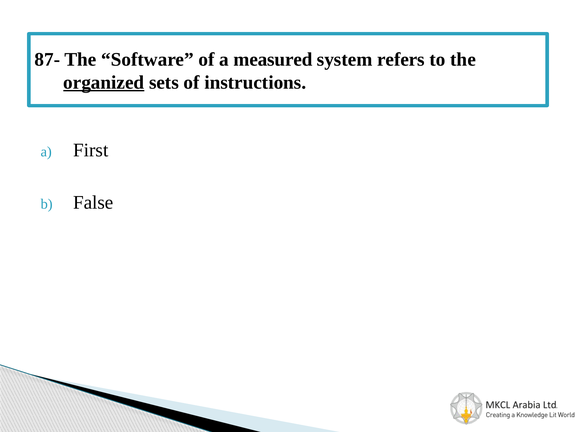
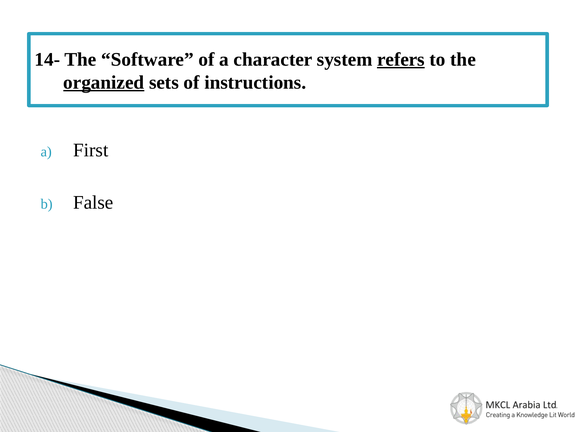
87-: 87- -> 14-
measured: measured -> character
refers underline: none -> present
